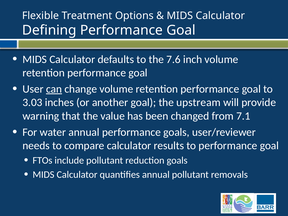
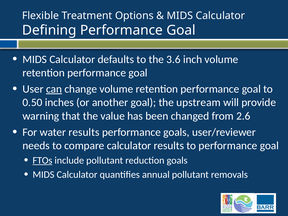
7.6: 7.6 -> 3.6
3.03: 3.03 -> 0.50
7.1: 7.1 -> 2.6
water annual: annual -> results
FTOs underline: none -> present
